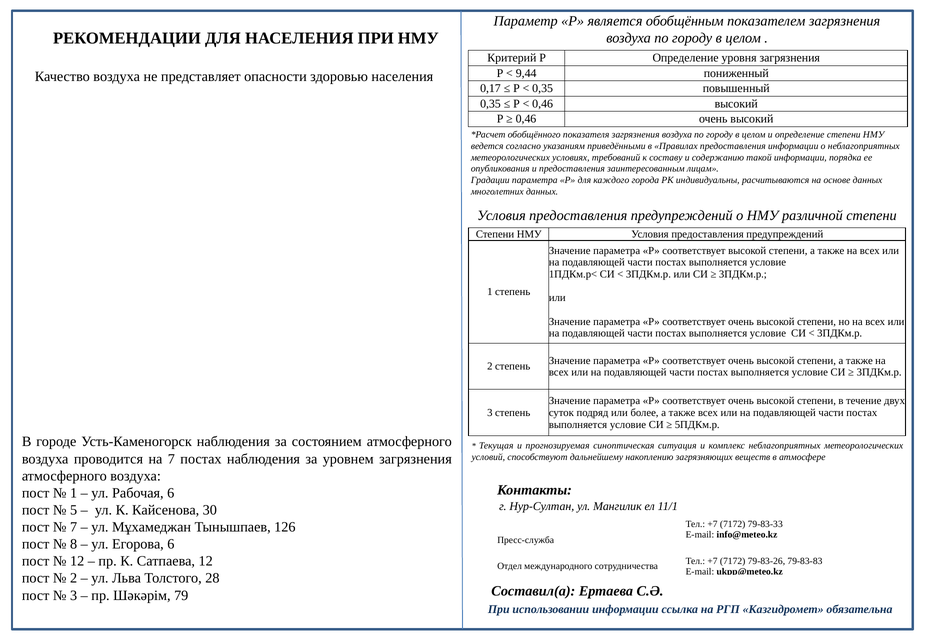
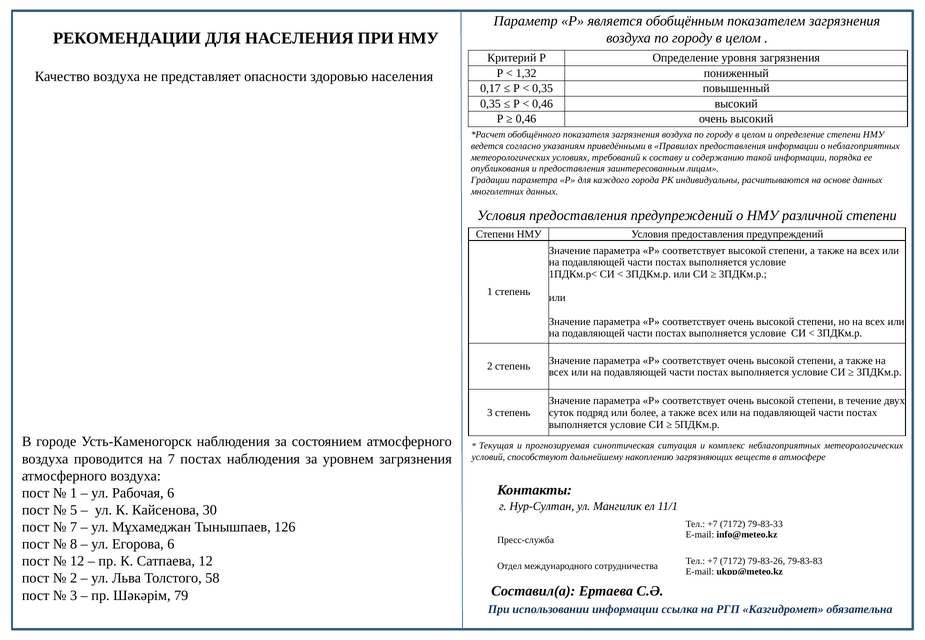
9,44: 9,44 -> 1,32
28: 28 -> 58
